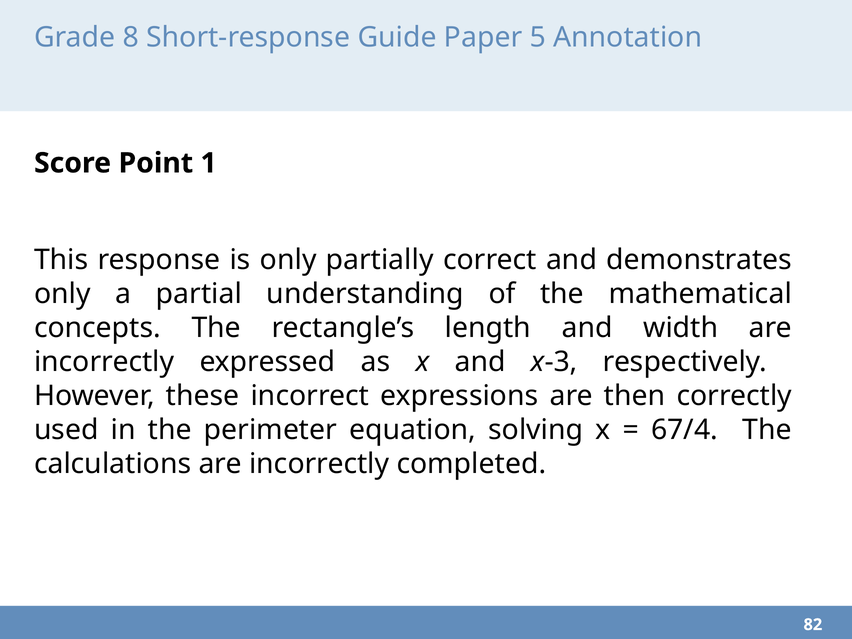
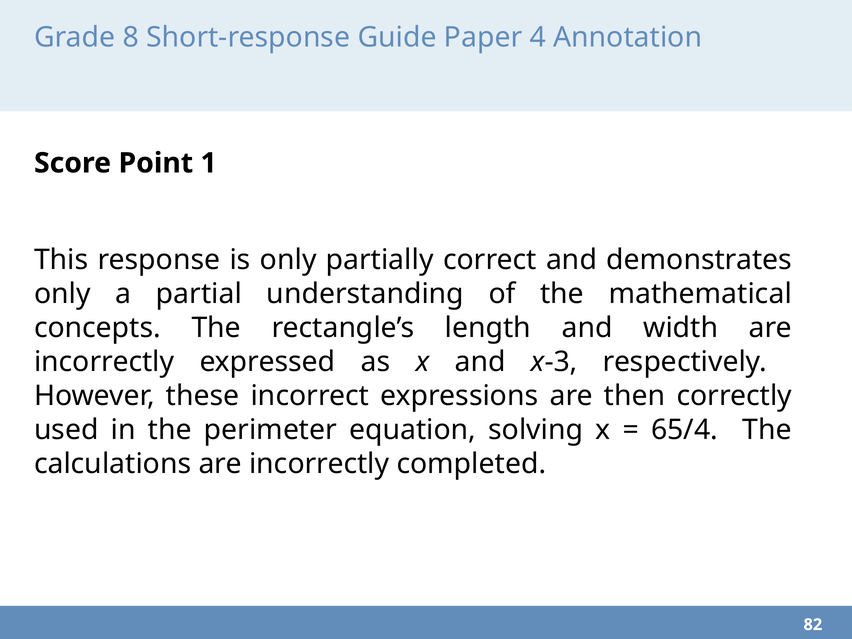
5: 5 -> 4
67/4: 67/4 -> 65/4
